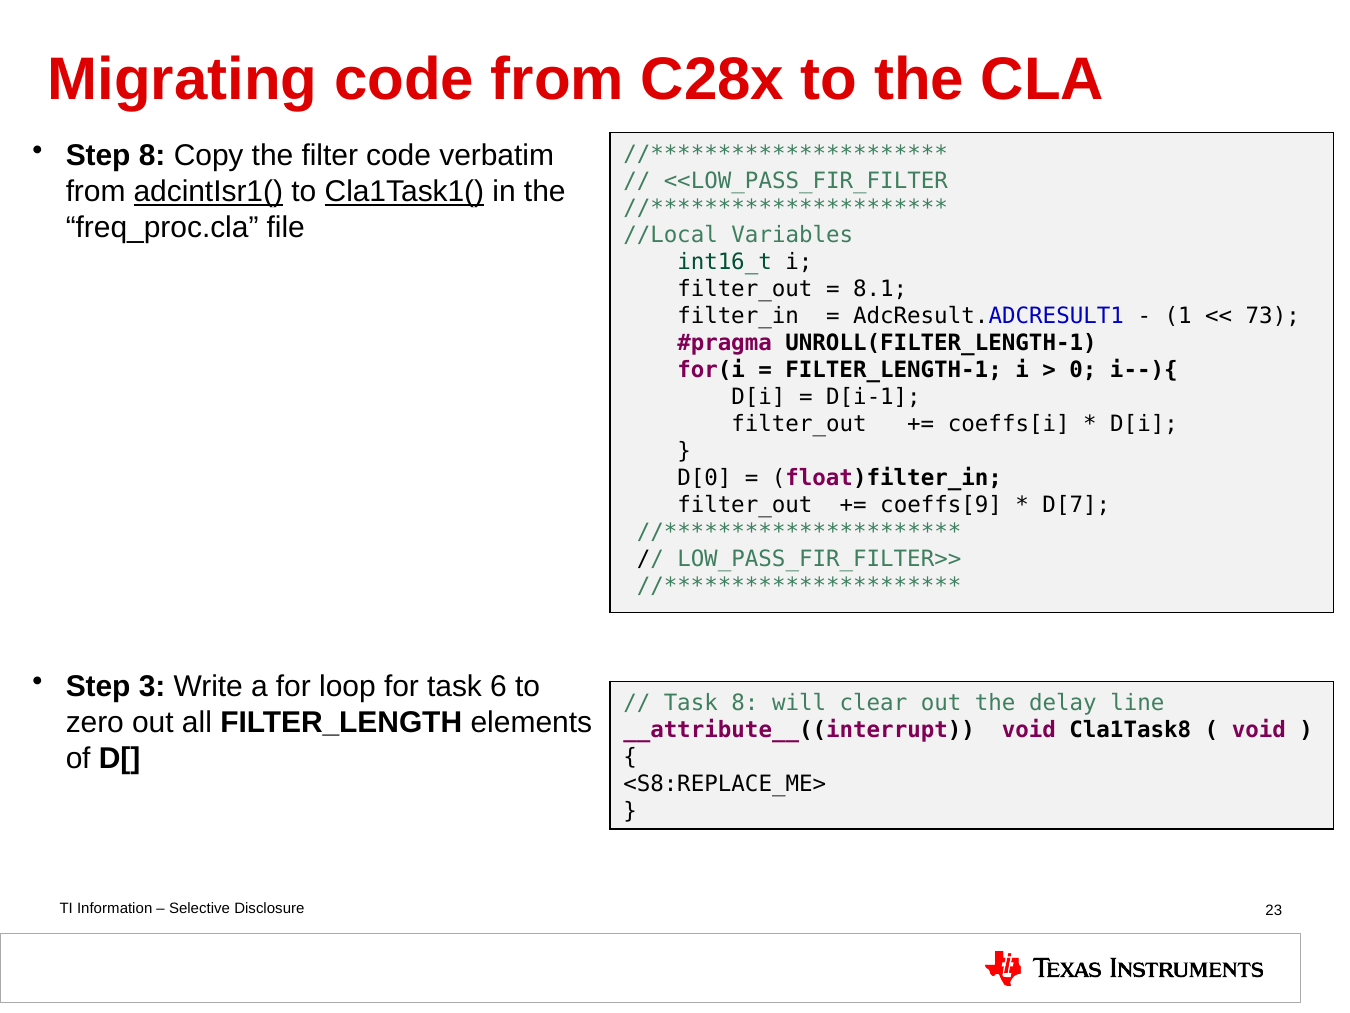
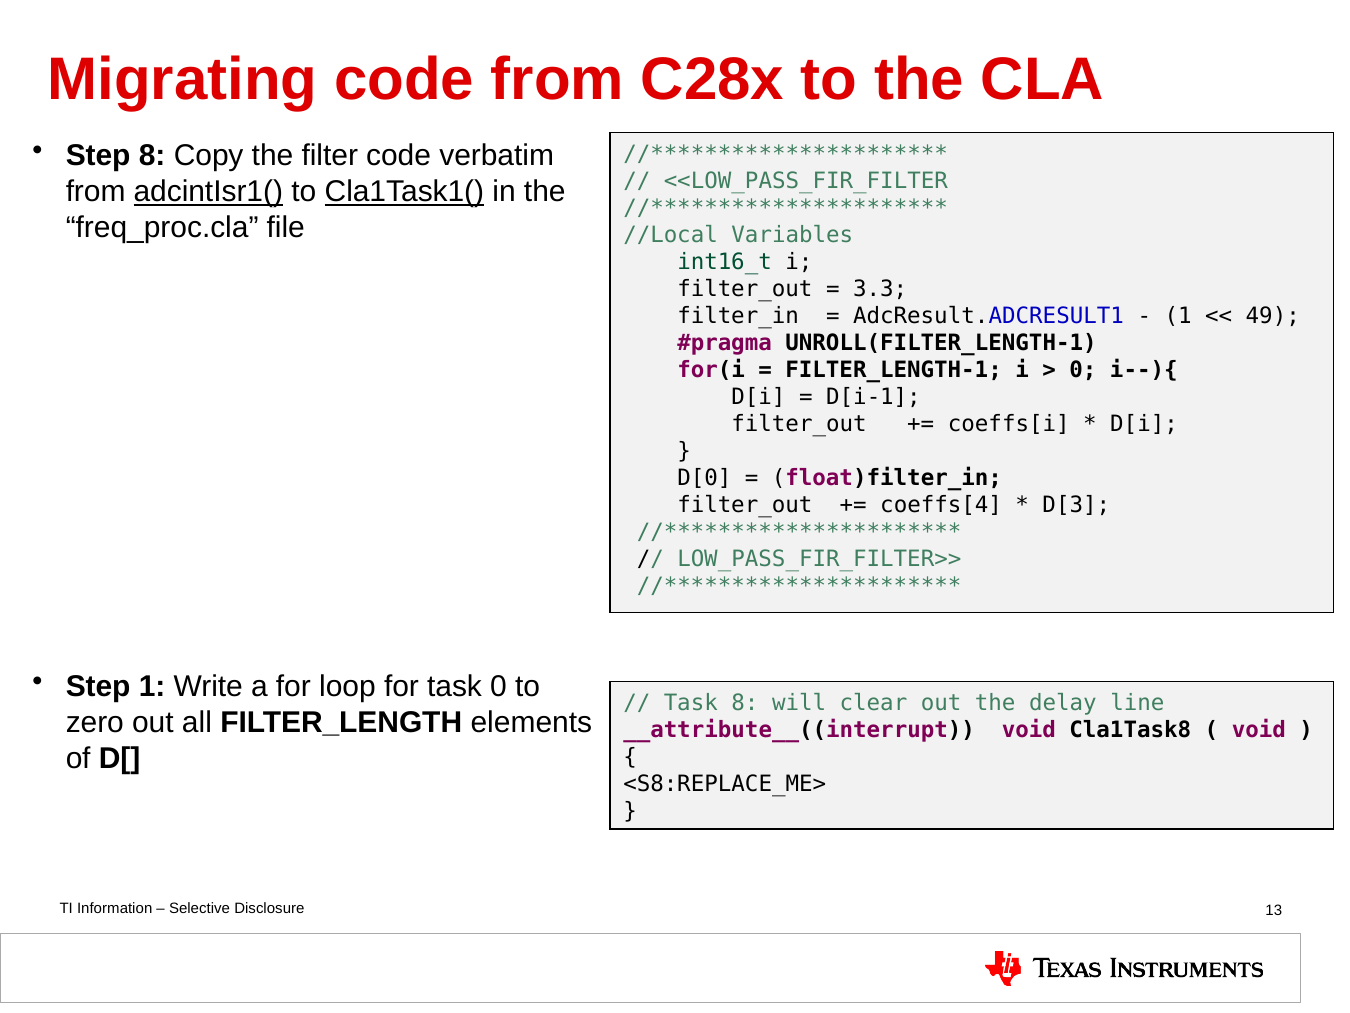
8.1: 8.1 -> 3.3
73: 73 -> 49
coeffs[9: coeffs[9 -> coeffs[4
D[7: D[7 -> D[3
Step 3: 3 -> 1
task 6: 6 -> 0
23: 23 -> 13
